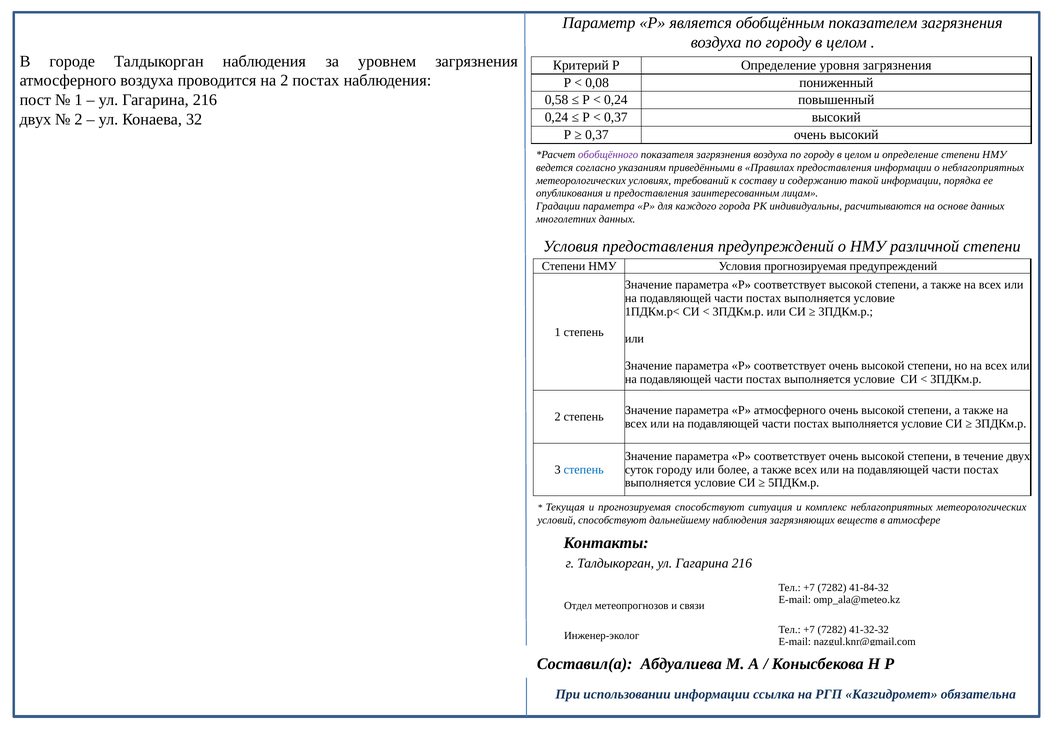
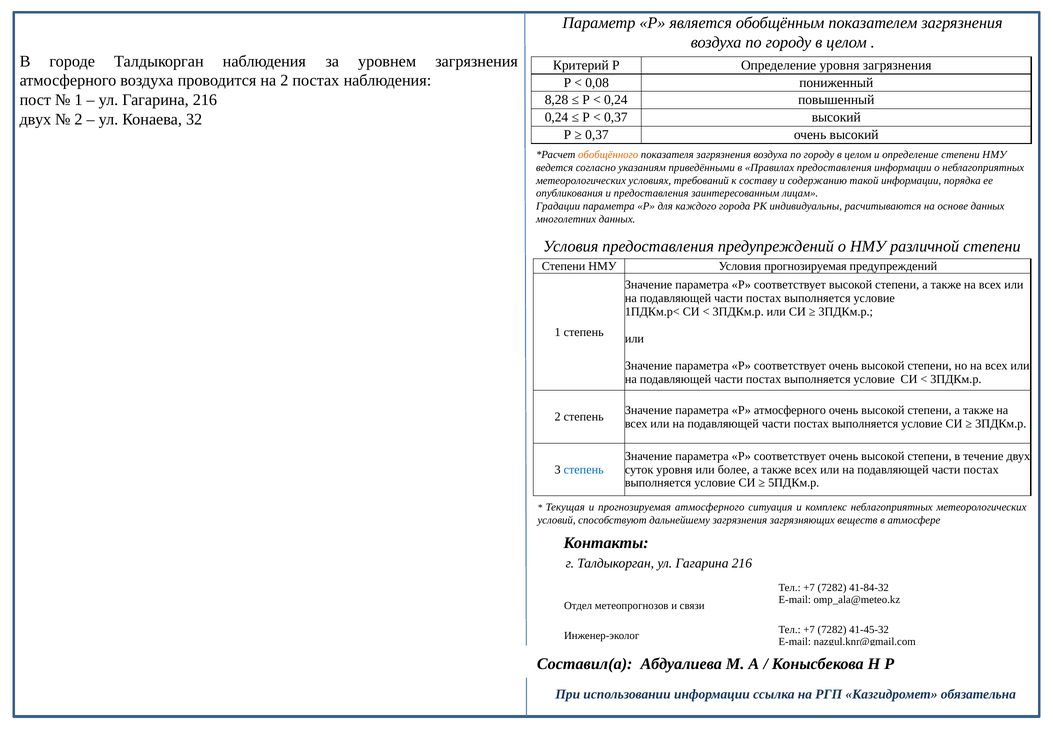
0,58: 0,58 -> 8,28
обобщённого colour: purple -> orange
суток городу: городу -> уровня
прогнозируемая способствуют: способствуют -> атмосферного
дальнейшему наблюдения: наблюдения -> загрязнения
41-32-32: 41-32-32 -> 41-45-32
